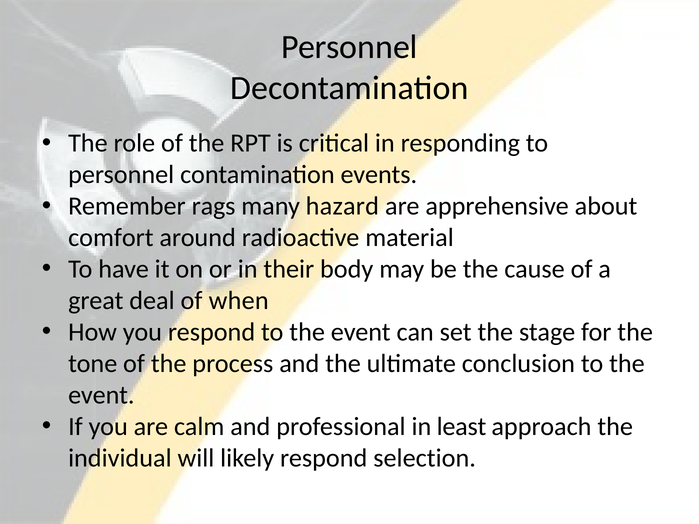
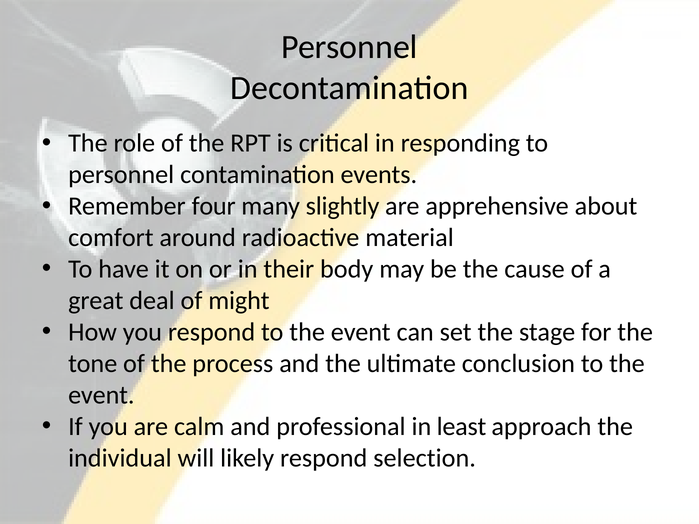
rags: rags -> four
hazard: hazard -> slightly
when: when -> might
